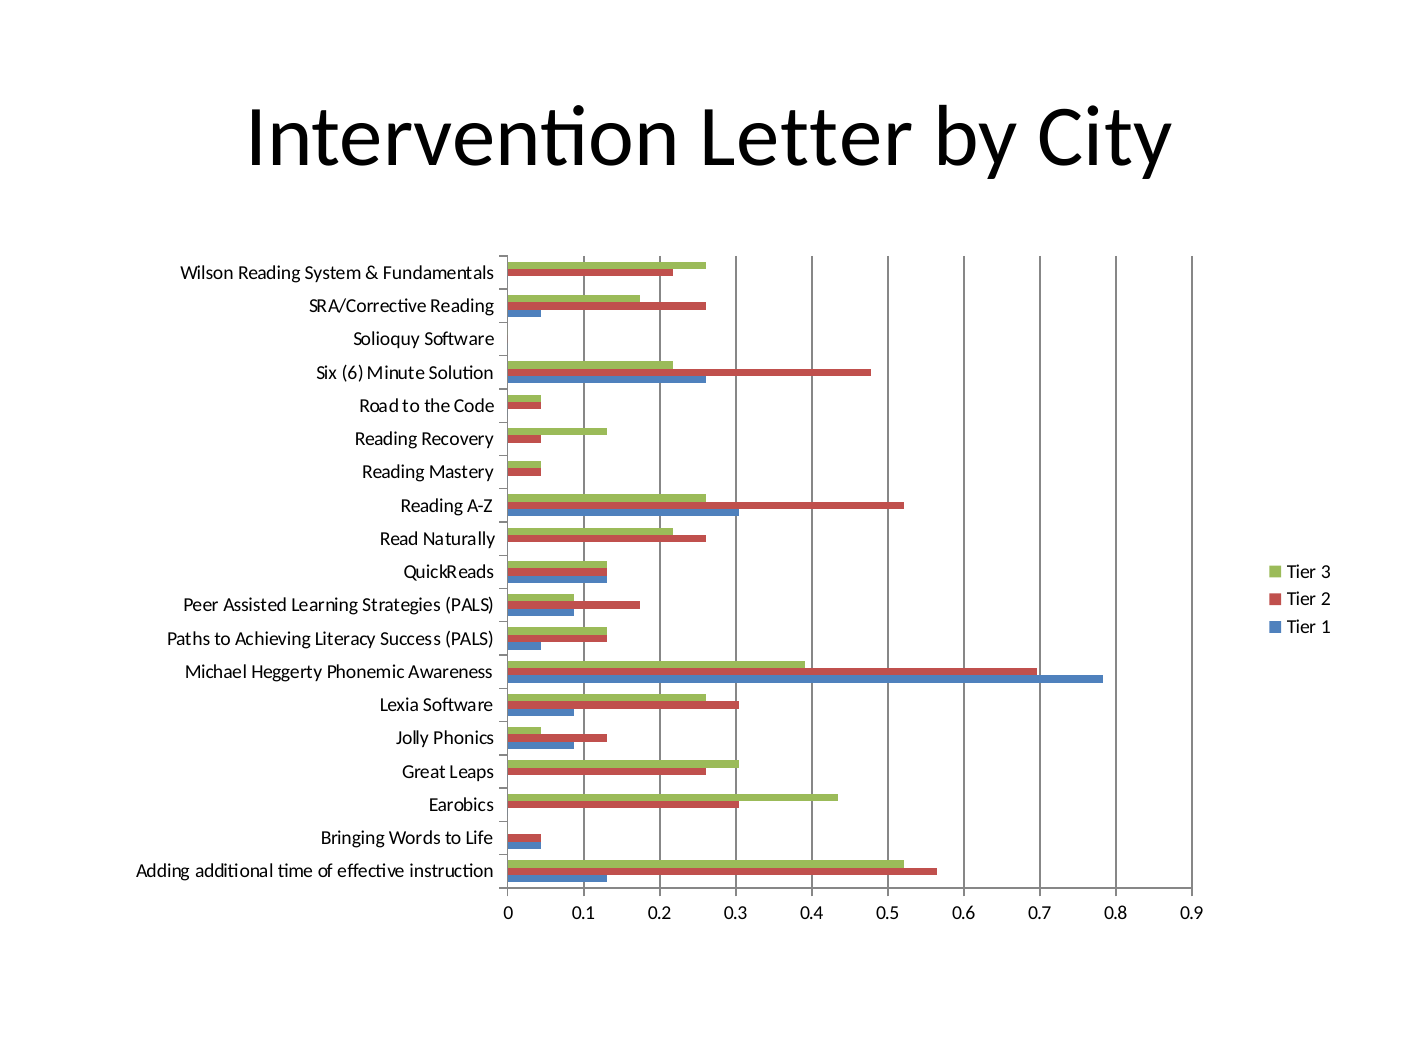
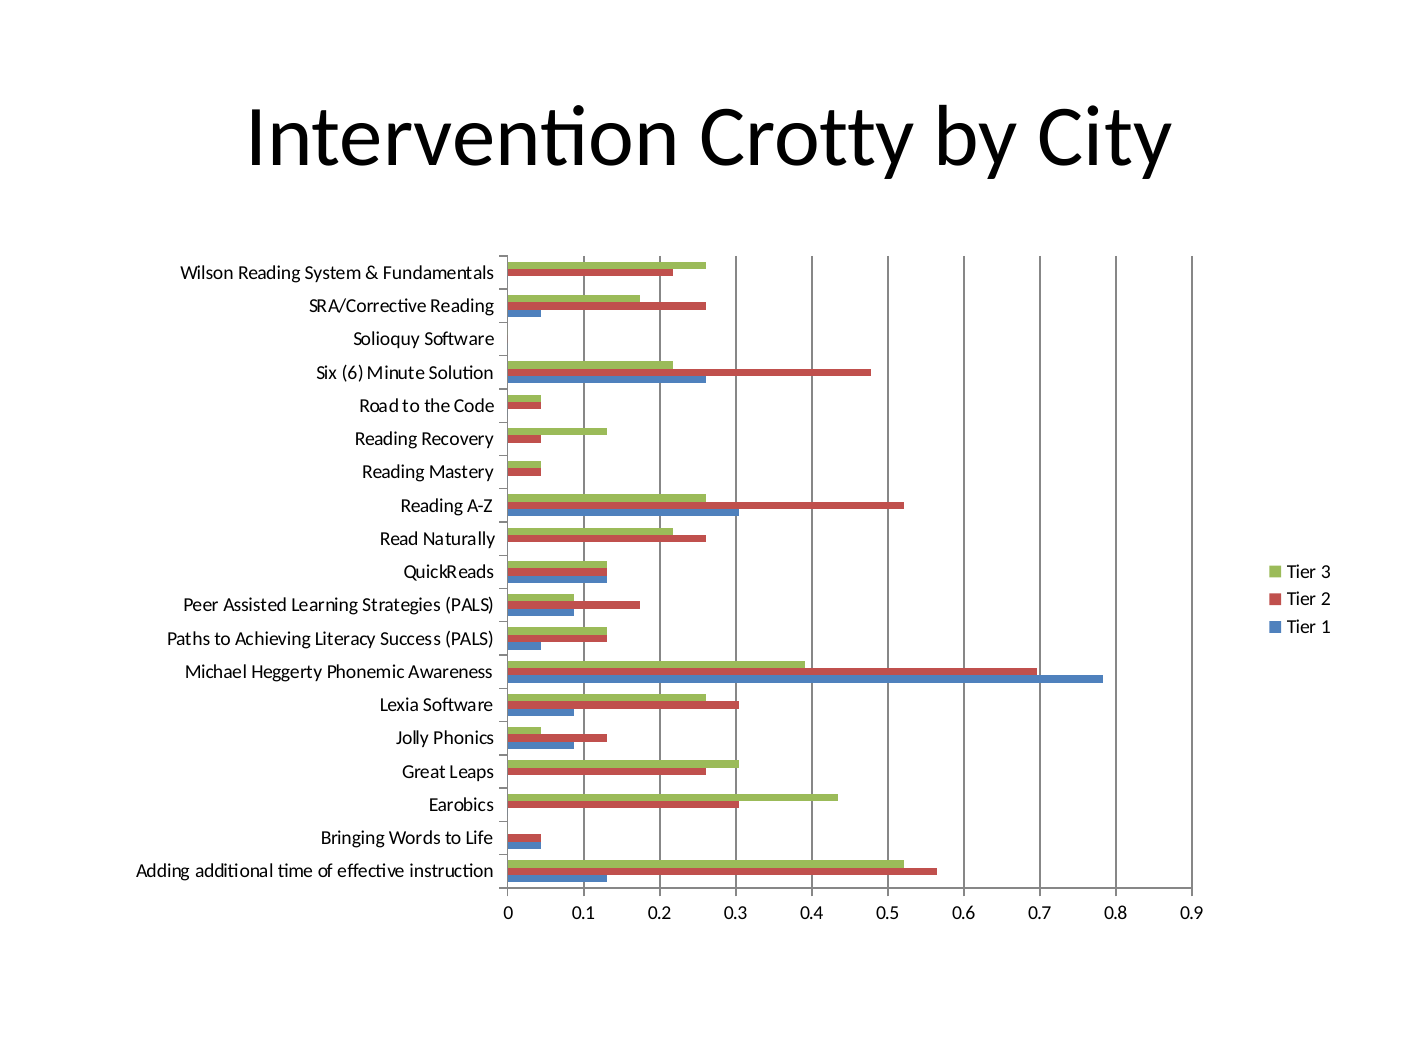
Letter: Letter -> Crotty
